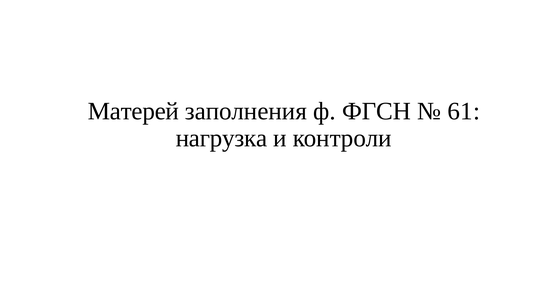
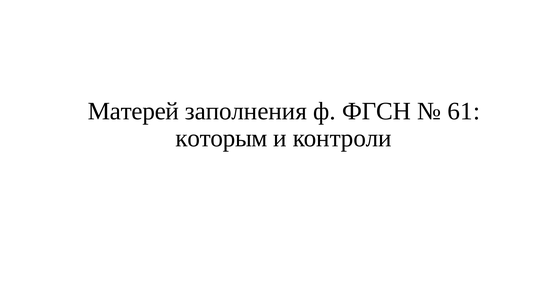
нагрузка: нагрузка -> которым
